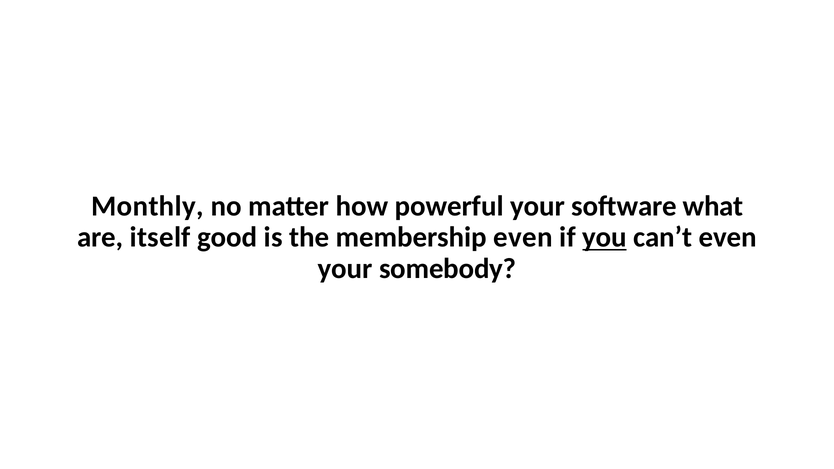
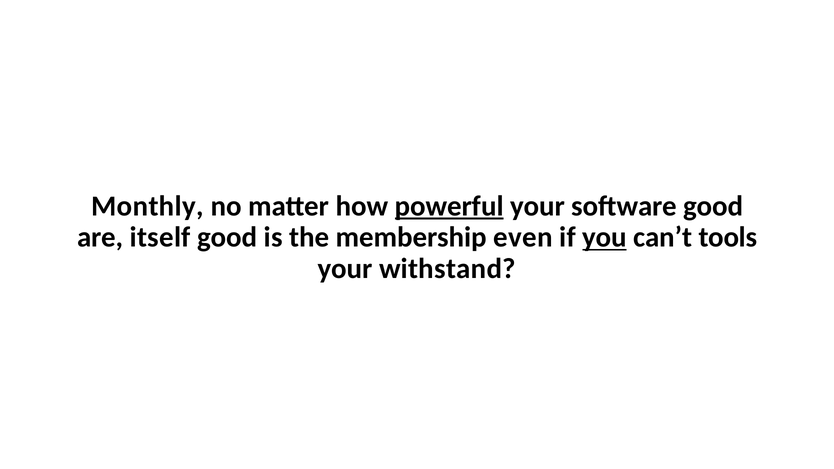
powerful underline: none -> present
software what: what -> good
can’t even: even -> tools
somebody: somebody -> withstand
